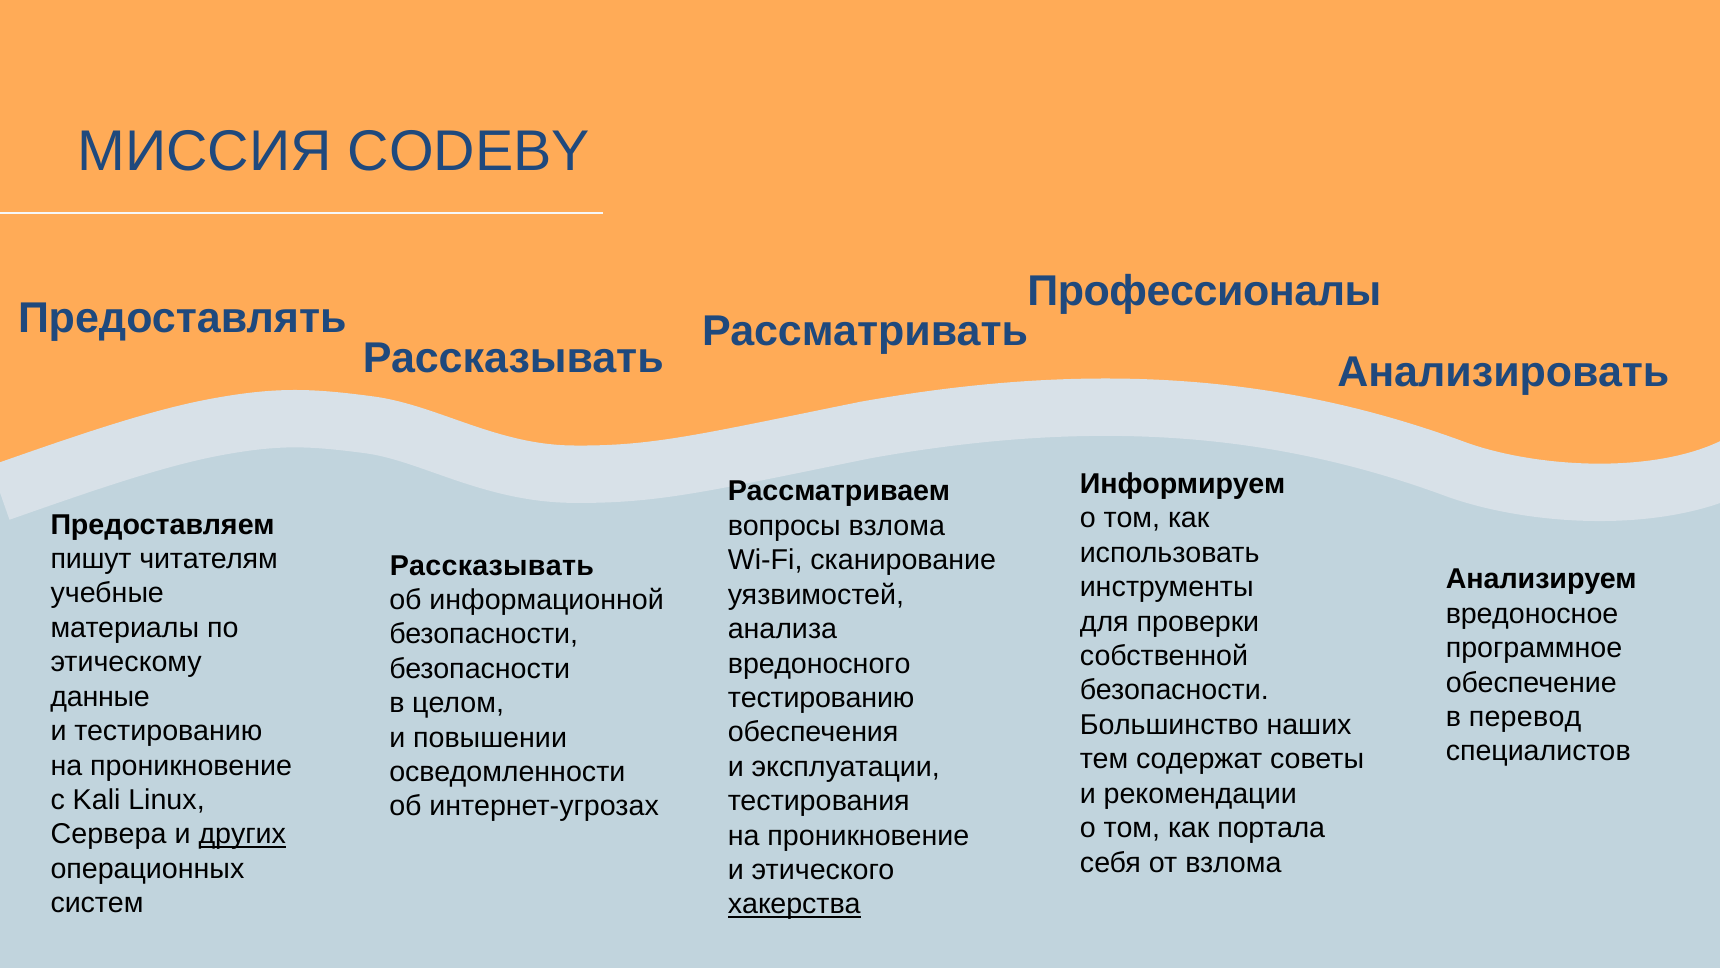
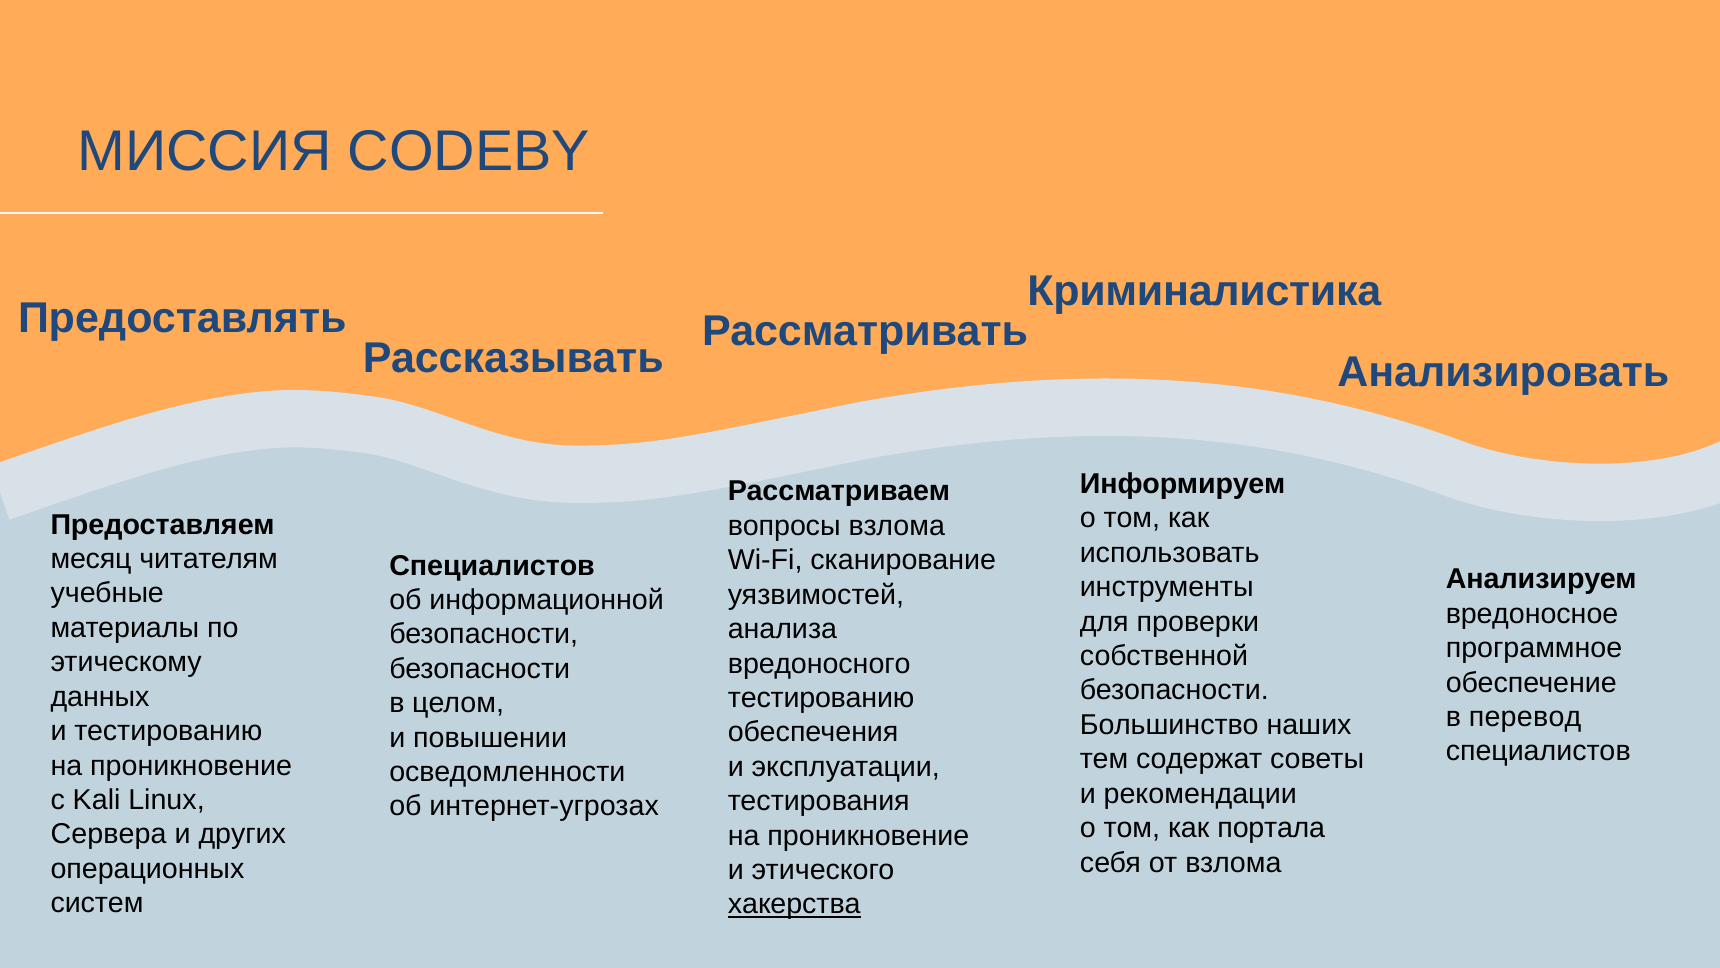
Профессионалы: Профессионалы -> Криминалистика
пишут: пишут -> месяц
Рассказывать at (492, 565): Рассказывать -> Специалистов
данные: данные -> данных
других underline: present -> none
